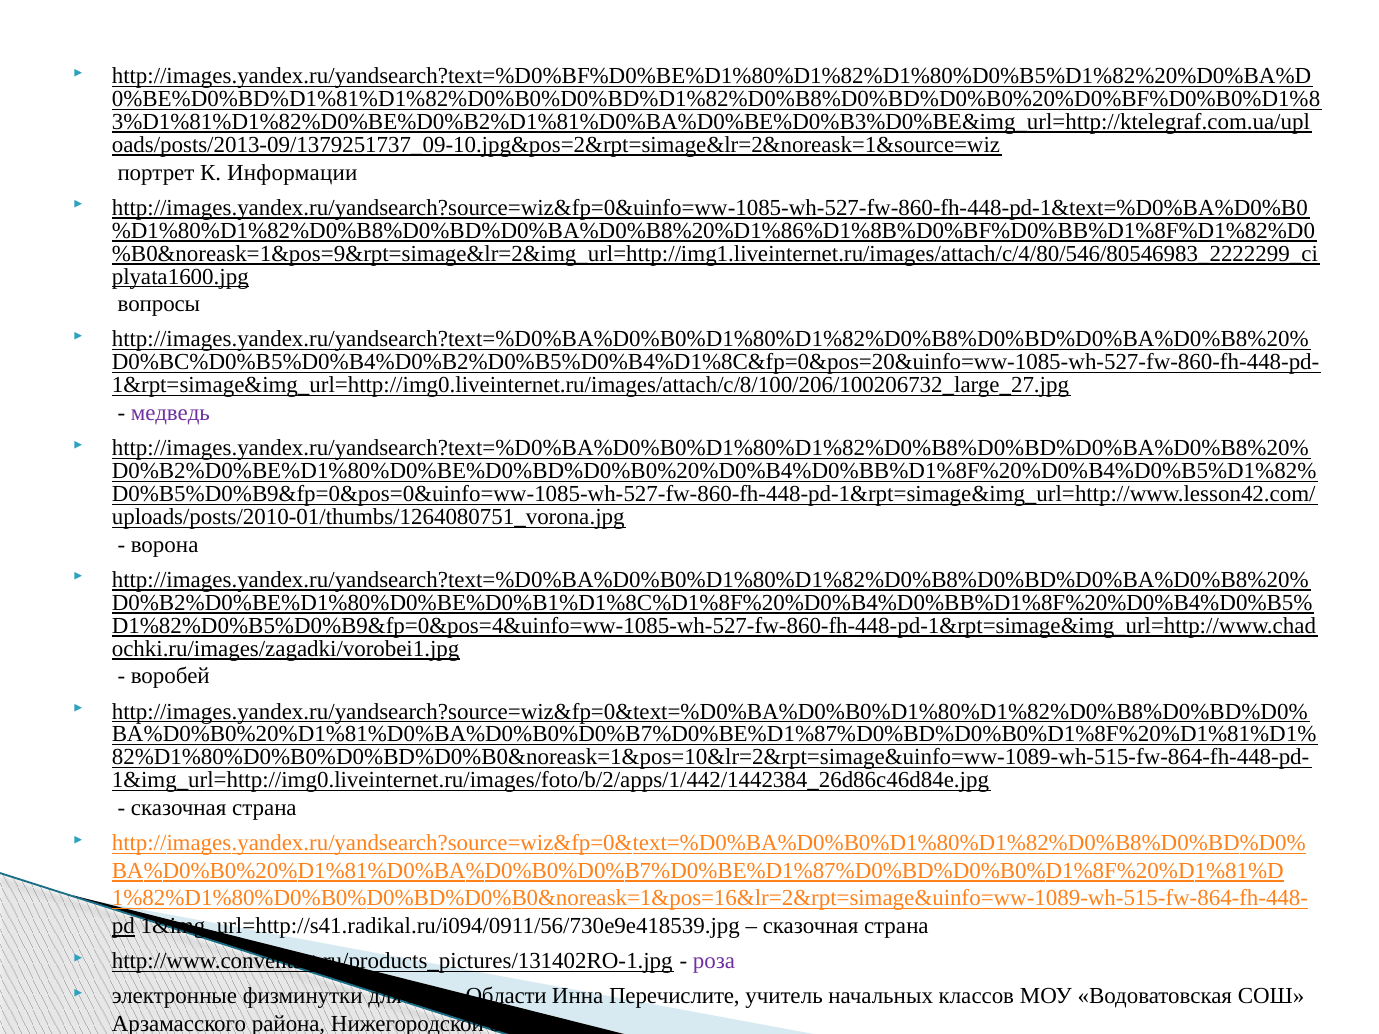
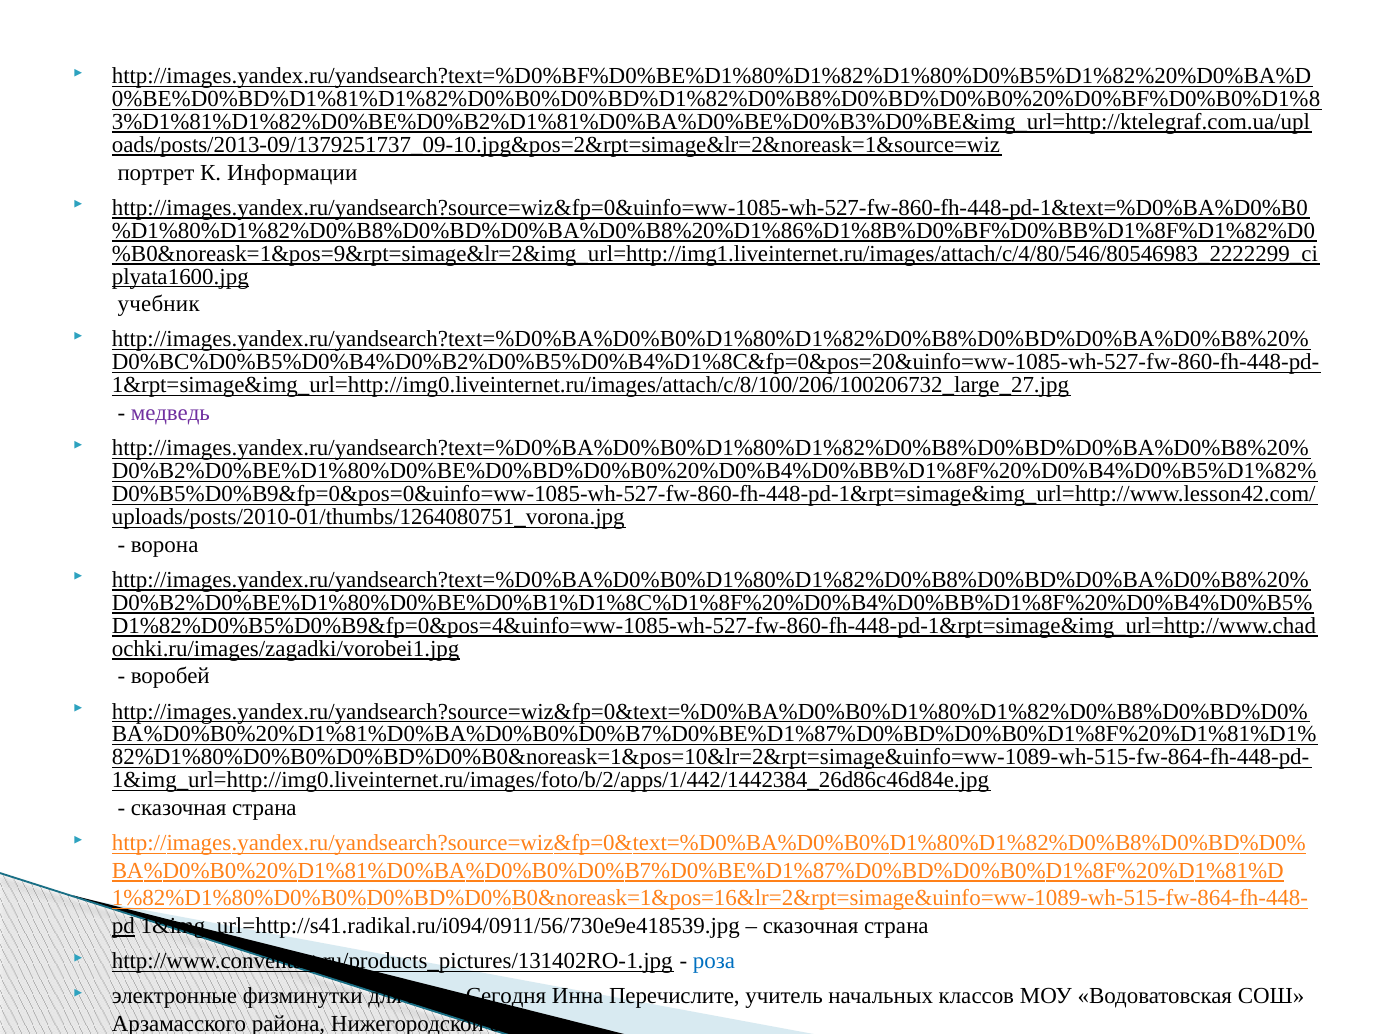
вопросы: вопросы -> учебник
роза colour: purple -> blue
Области at (506, 997): Области -> Сегодня
